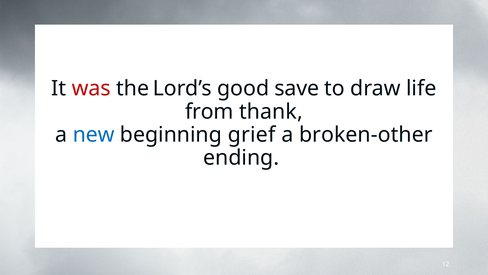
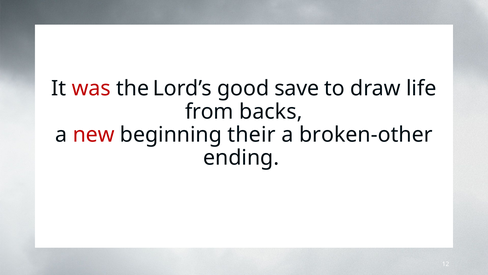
thank: thank -> backs
new colour: blue -> red
grief: grief -> their
